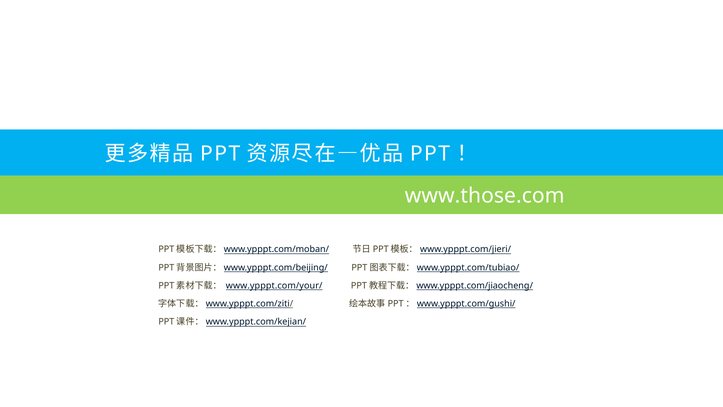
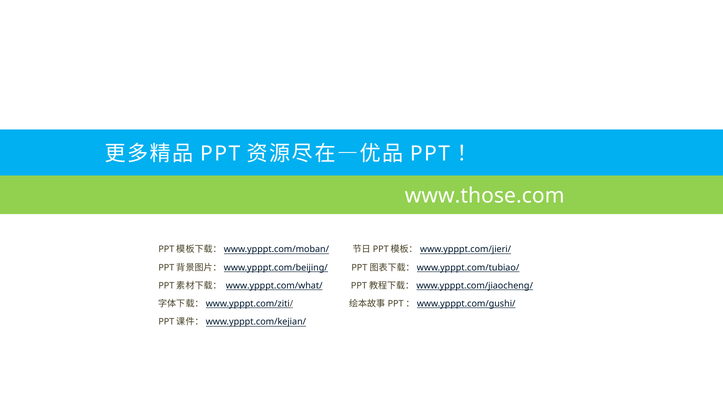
www.ypppt.com/your/: www.ypppt.com/your/ -> www.ypppt.com/what/
